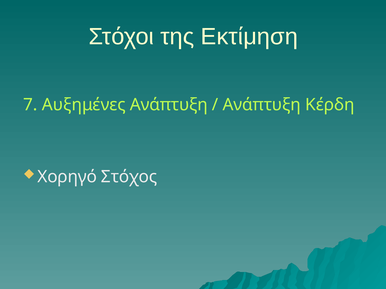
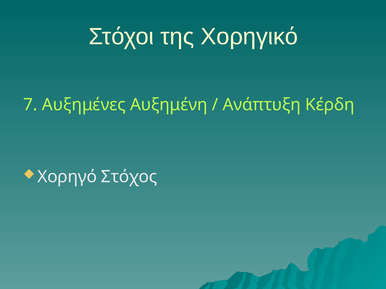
Εκτίμηση: Εκτίμηση -> Χορηγικό
Αυξημένες Ανάπτυξη: Ανάπτυξη -> Αυξημένη
